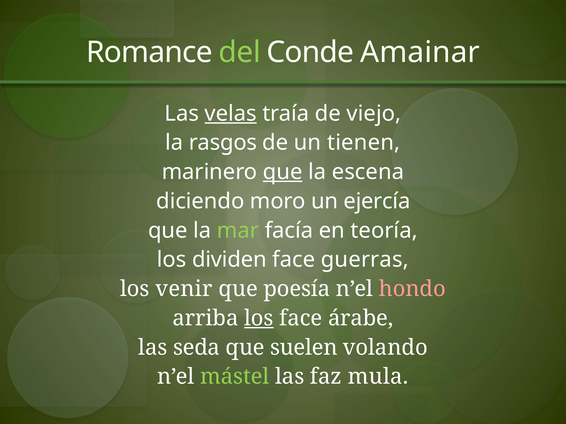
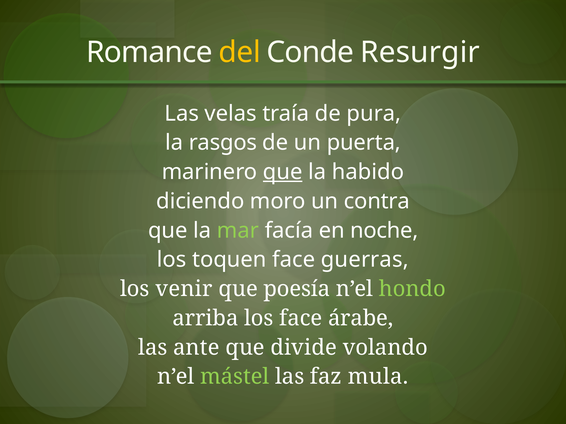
del colour: light green -> yellow
Amainar: Amainar -> Resurgir
velas underline: present -> none
viejo: viejo -> pura
tienen: tienen -> puerta
escena: escena -> habido
ejercía: ejercía -> contra
teoría: teoría -> noche
dividen: dividen -> toquen
hondo colour: pink -> light green
los at (259, 319) underline: present -> none
seda: seda -> ante
suelen: suelen -> divide
